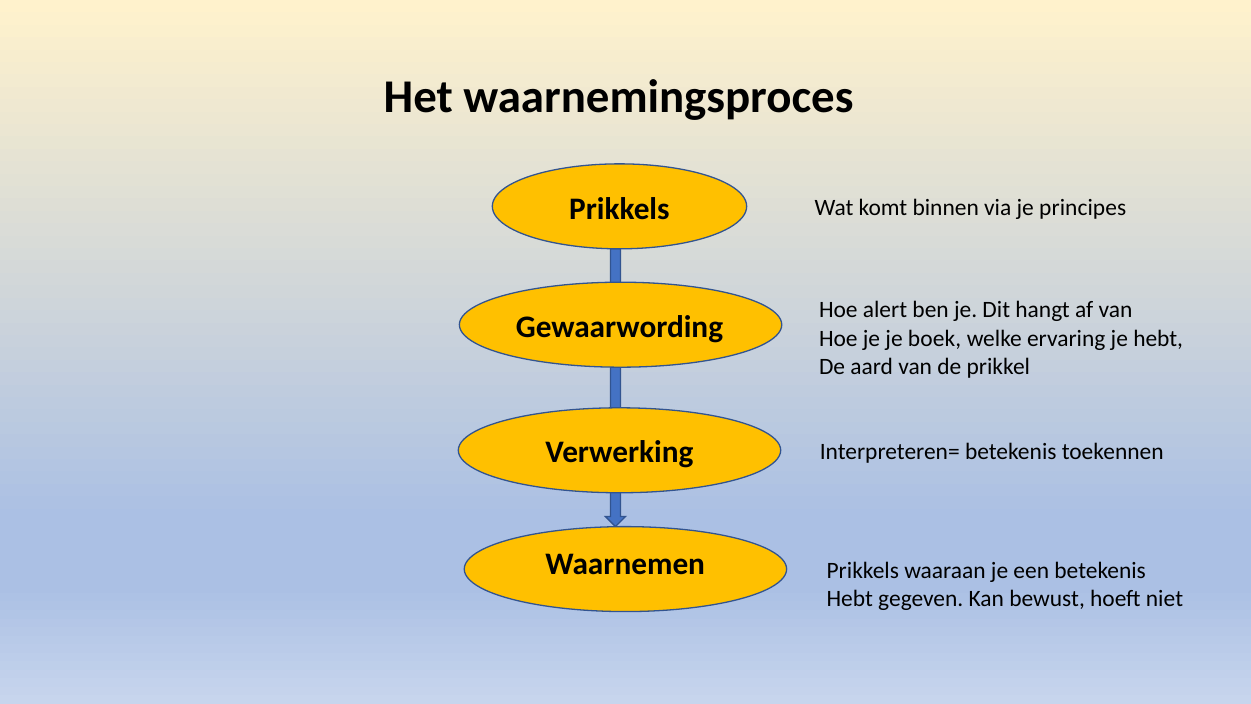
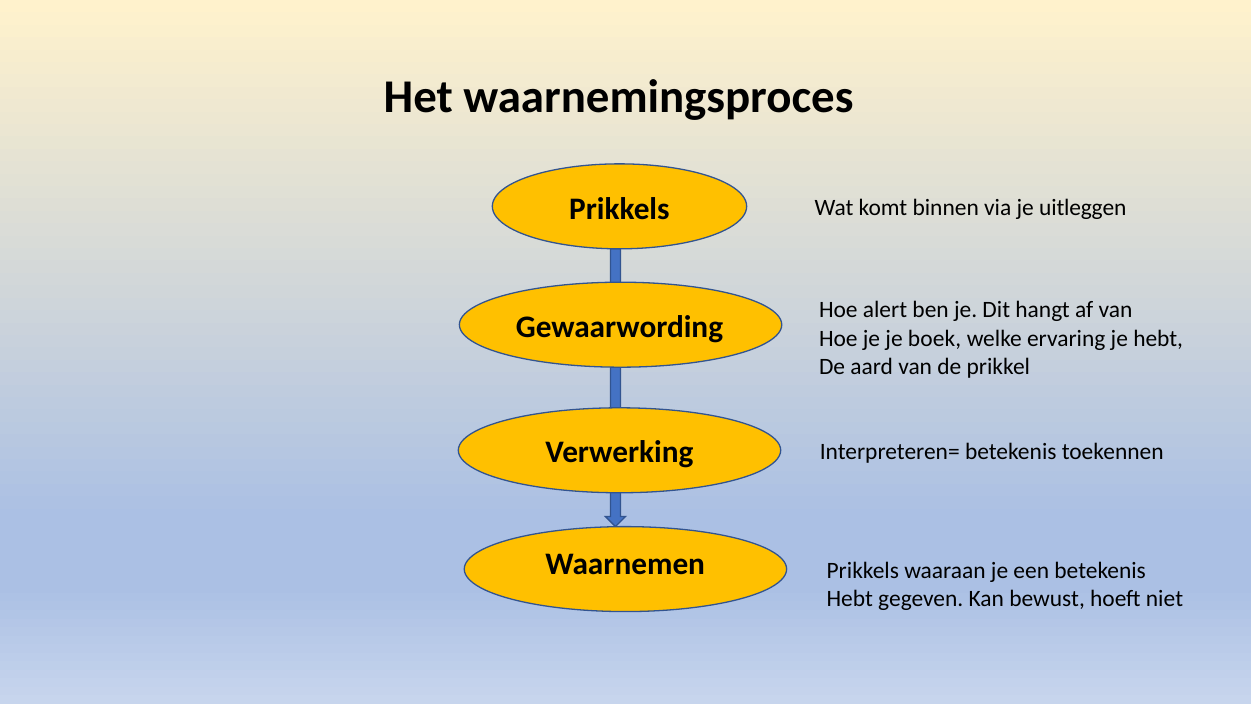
principes: principes -> uitleggen
